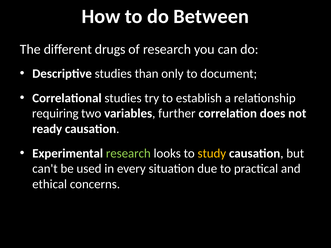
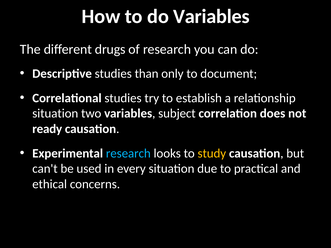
do Between: Between -> Variables
requiring at (55, 114): requiring -> situation
further: further -> subject
research at (128, 153) colour: light green -> light blue
